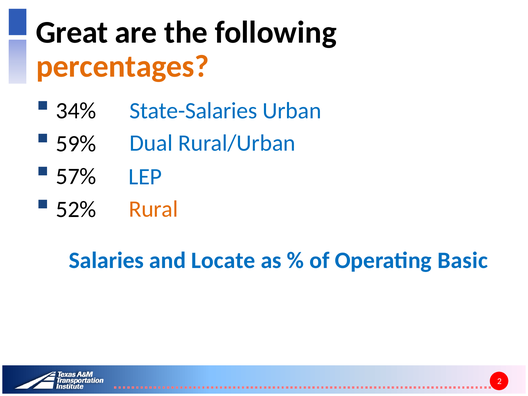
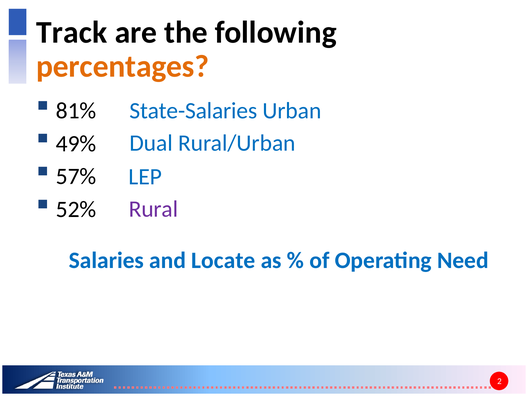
Great: Great -> Track
34%: 34% -> 81%
59%: 59% -> 49%
Rural colour: orange -> purple
Basic: Basic -> Need
